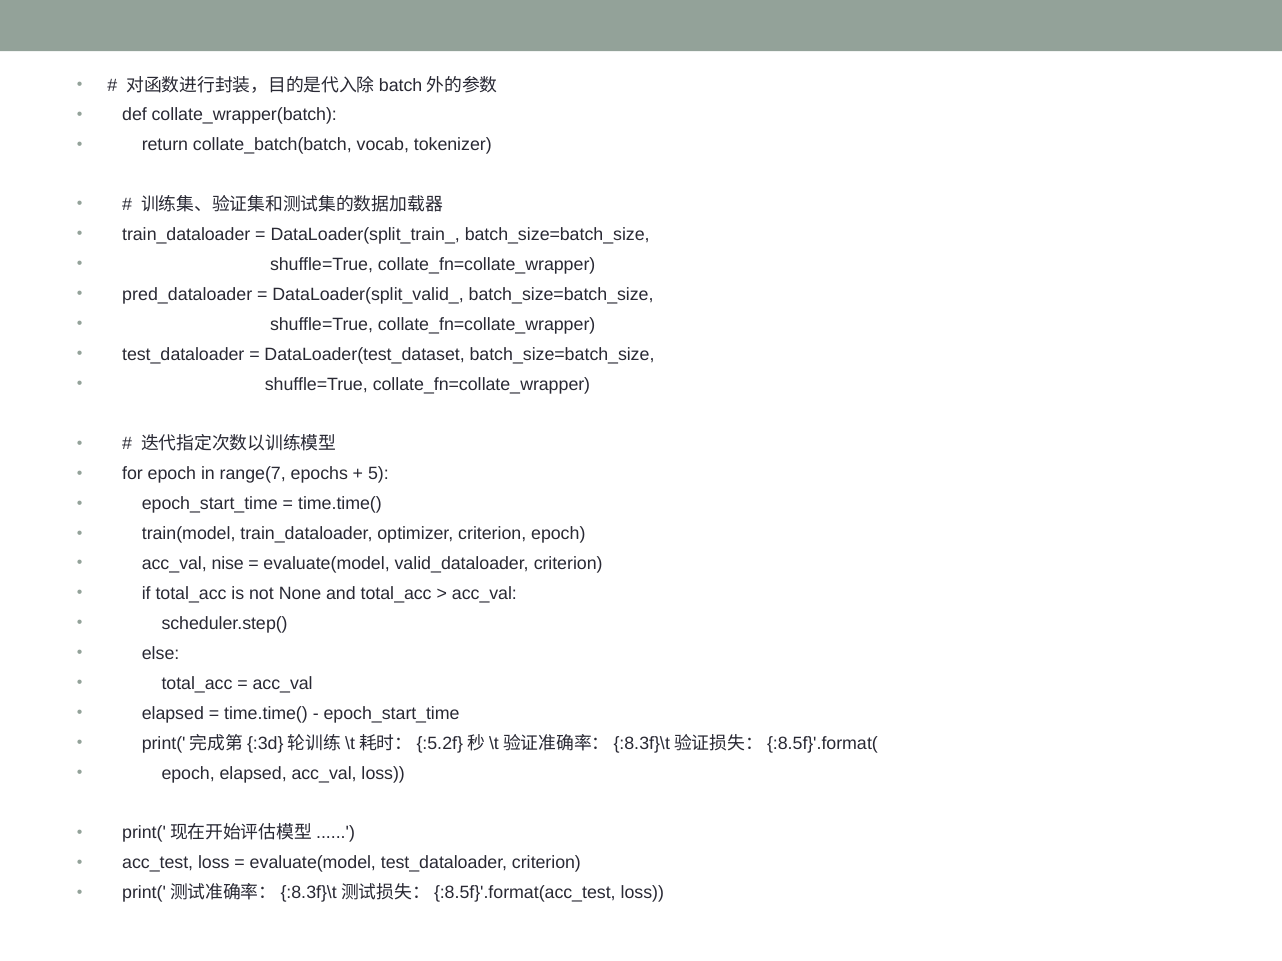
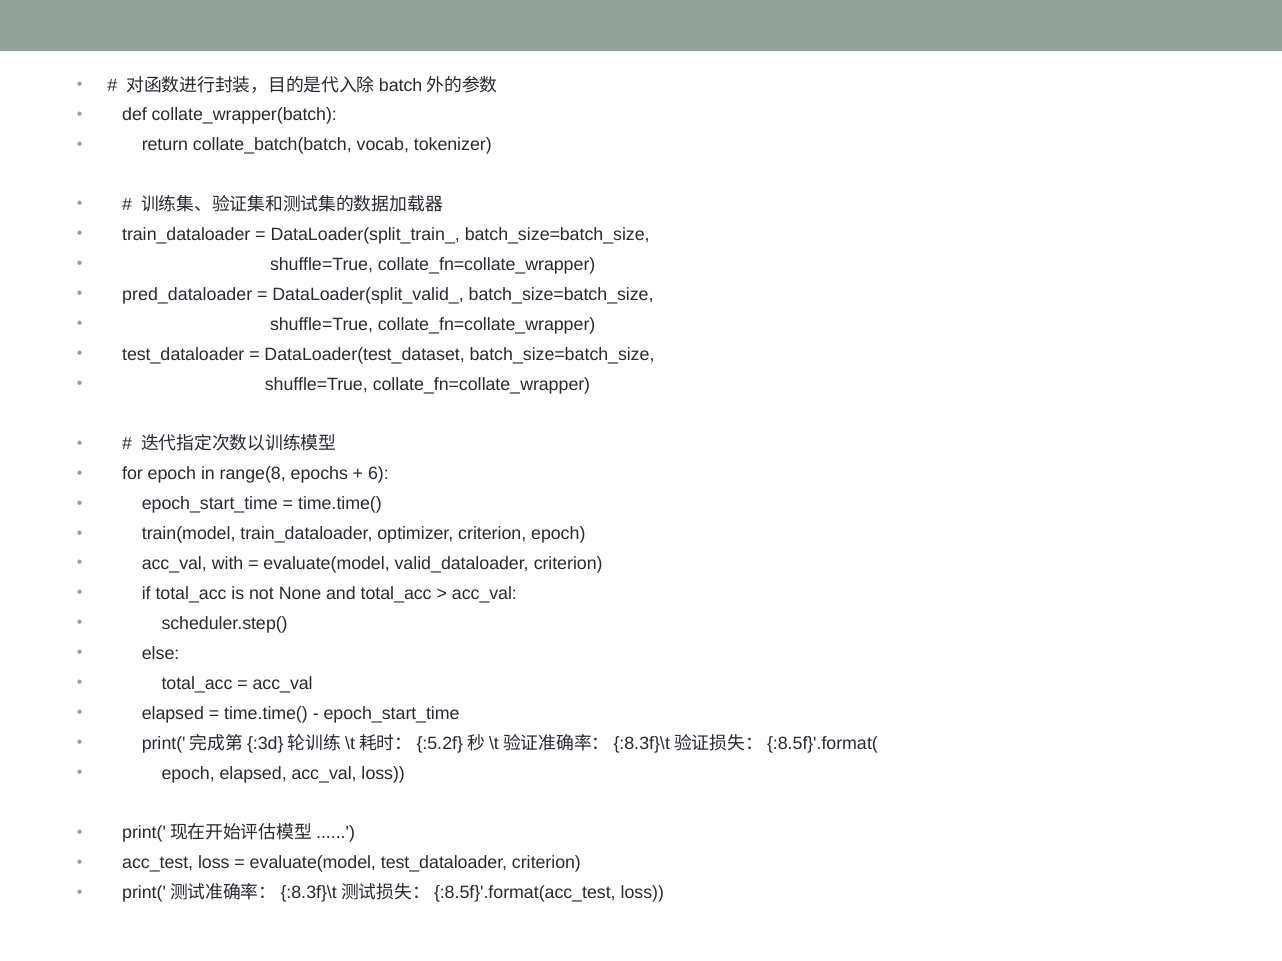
range(7: range(7 -> range(8
5: 5 -> 6
nise: nise -> with
